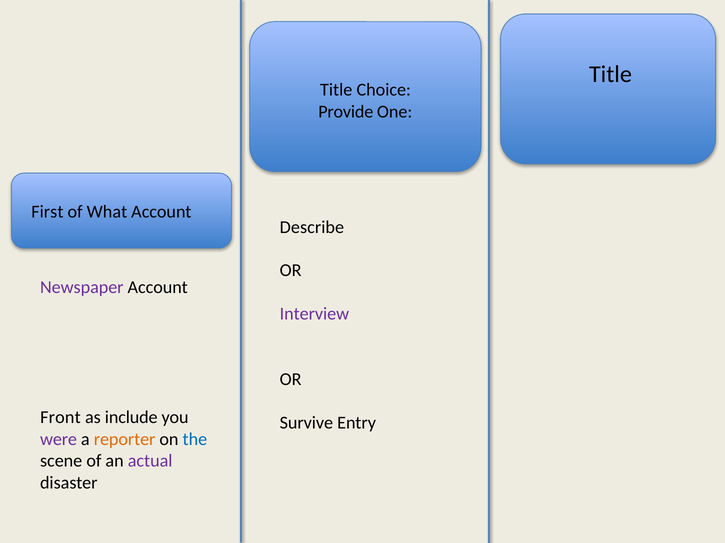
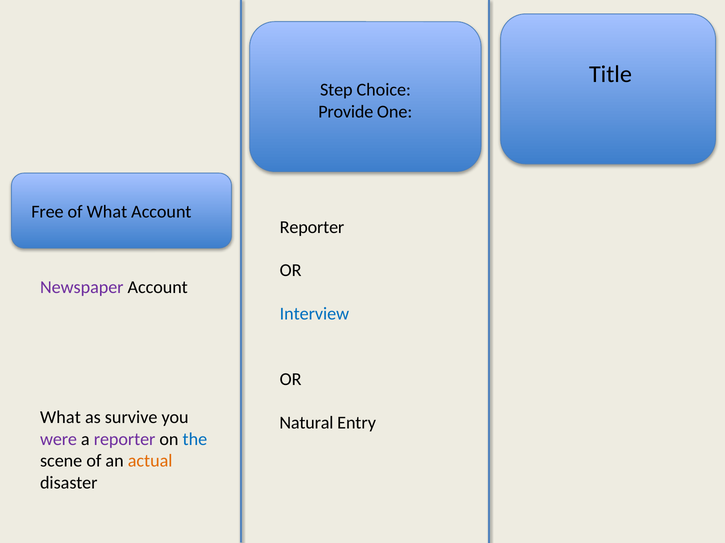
Title at (336, 90): Title -> Step
First: First -> Free
Describe at (312, 227): Describe -> Reporter
Interview colour: purple -> blue
Front at (60, 418): Front -> What
include: include -> survive
Survive: Survive -> Natural
reporter at (125, 440) colour: orange -> purple
actual colour: purple -> orange
